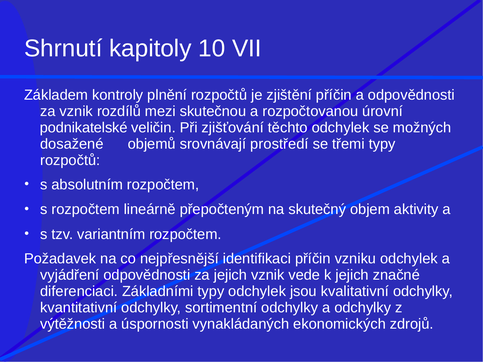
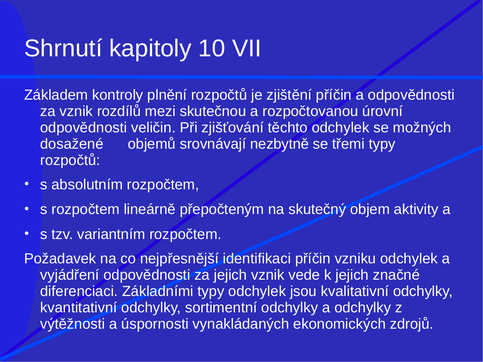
podnikatelské at (84, 128): podnikatelské -> odpovědnosti
prostředí: prostředí -> nezbytně
